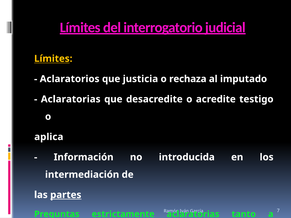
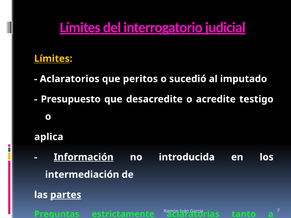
que justicia: justicia -> peritos
rechaza: rechaza -> sucedió
Aclaratorias at (71, 99): Aclaratorias -> Presupuesto
Información underline: none -> present
